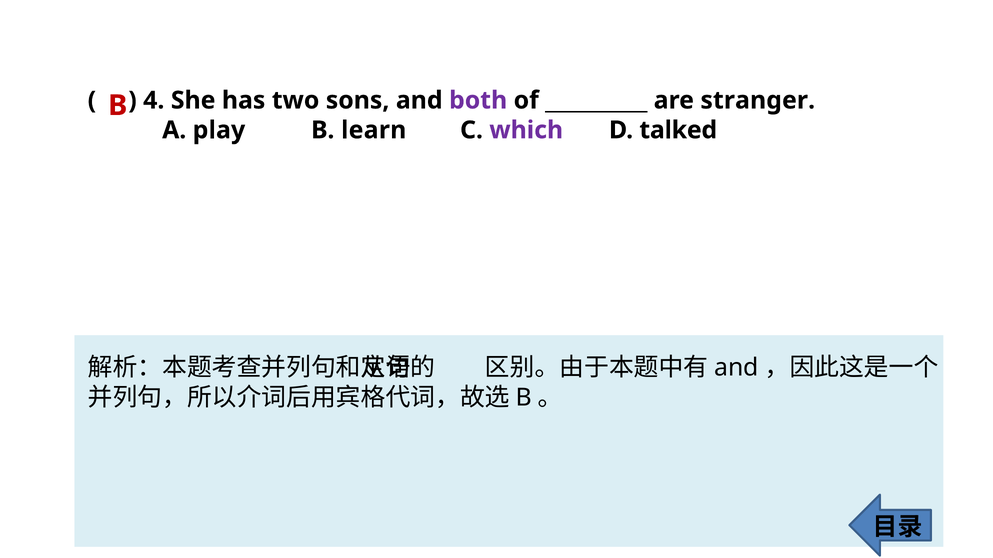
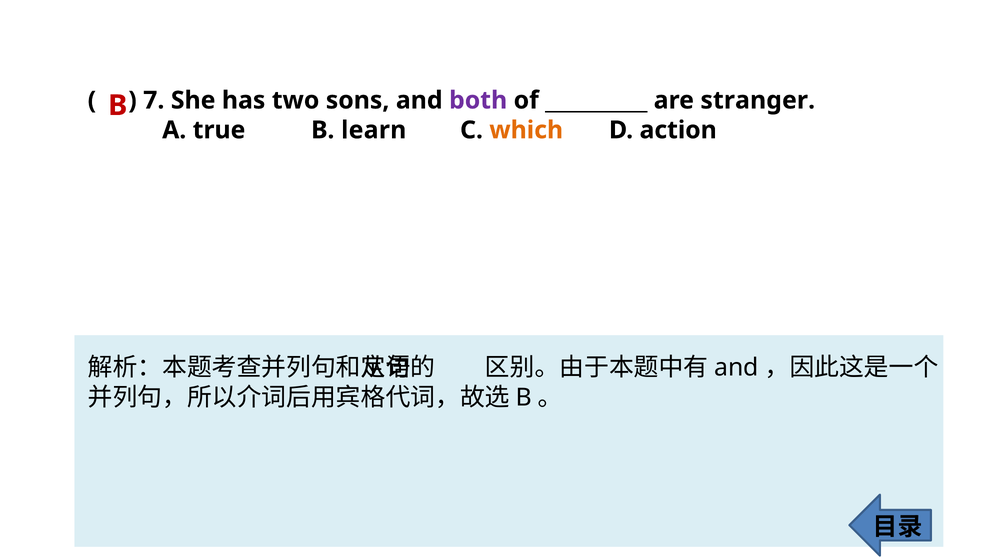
4: 4 -> 7
play: play -> true
which colour: purple -> orange
talked: talked -> action
